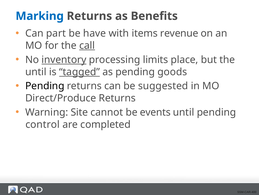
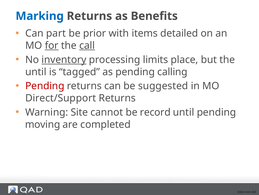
have: have -> prior
revenue: revenue -> detailed
for underline: none -> present
tagged underline: present -> none
goods: goods -> calling
Pending at (45, 86) colour: black -> red
Direct/Produce: Direct/Produce -> Direct/Support
events: events -> record
control: control -> moving
